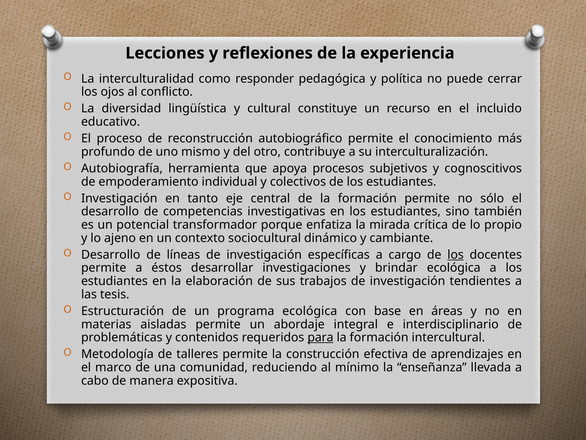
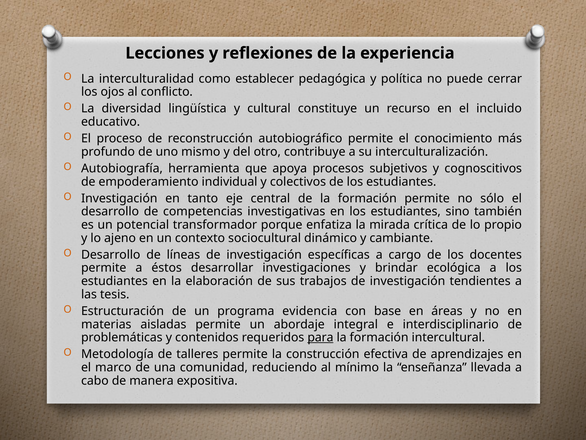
responder: responder -> establecer
los at (456, 254) underline: present -> none
programa ecológica: ecológica -> evidencia
